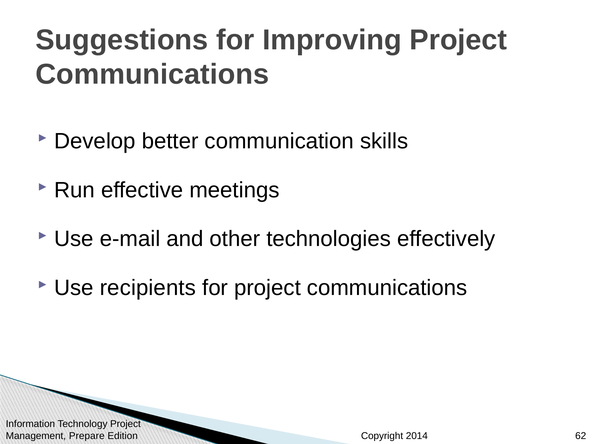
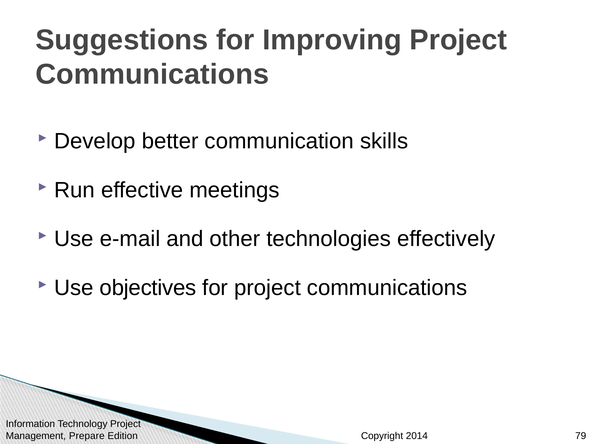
recipients: recipients -> objectives
62: 62 -> 79
